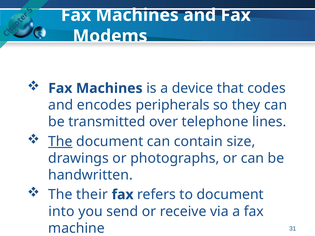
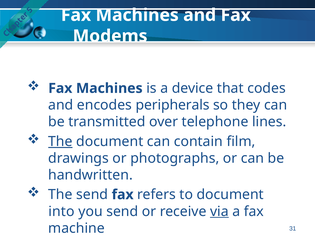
size: size -> film
The their: their -> send
via underline: none -> present
